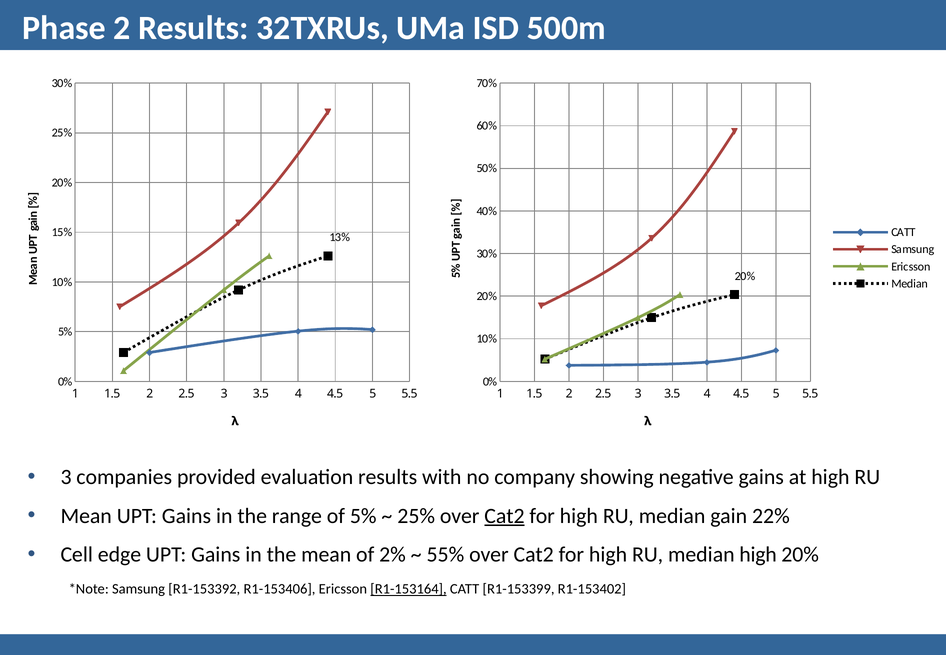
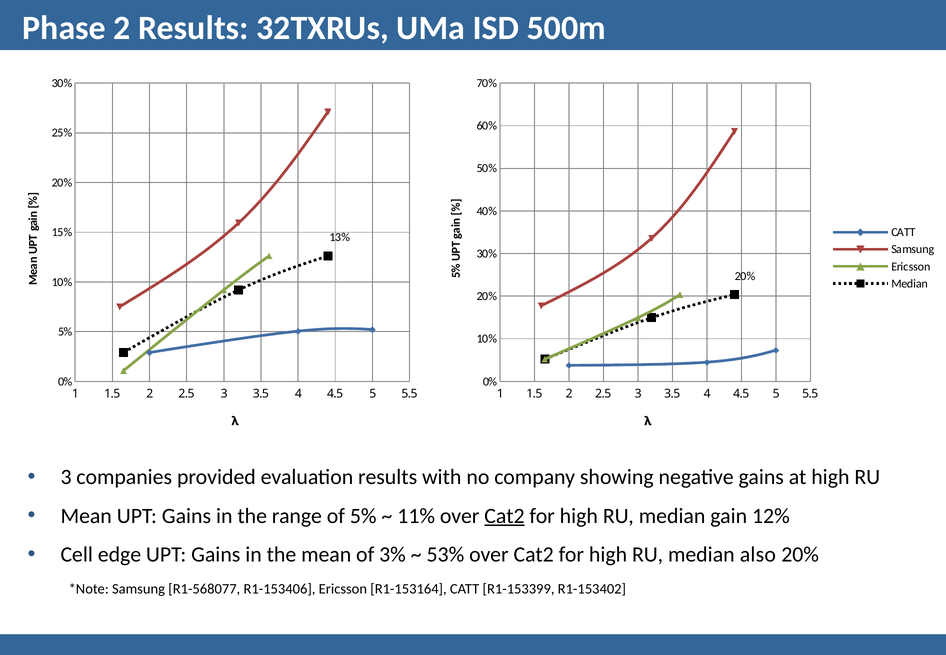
25% at (416, 516): 25% -> 11%
22%: 22% -> 12%
2%: 2% -> 3%
55%: 55% -> 53%
median high: high -> also
R1-153392: R1-153392 -> R1-568077
R1-153164 underline: present -> none
